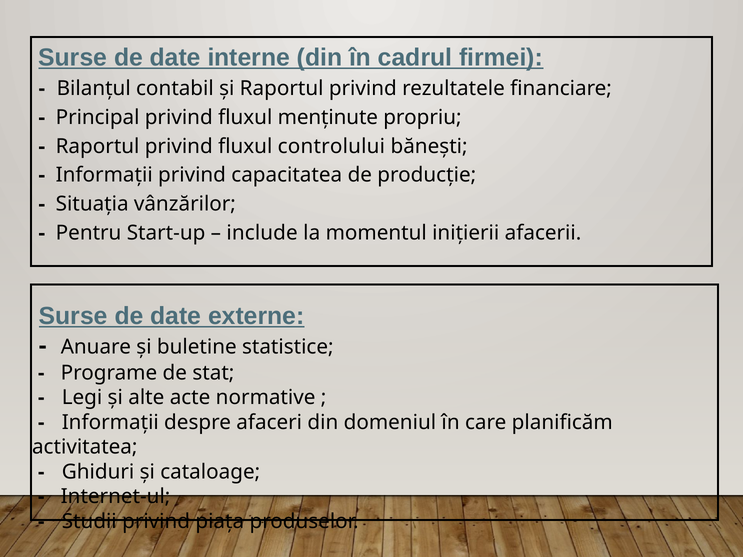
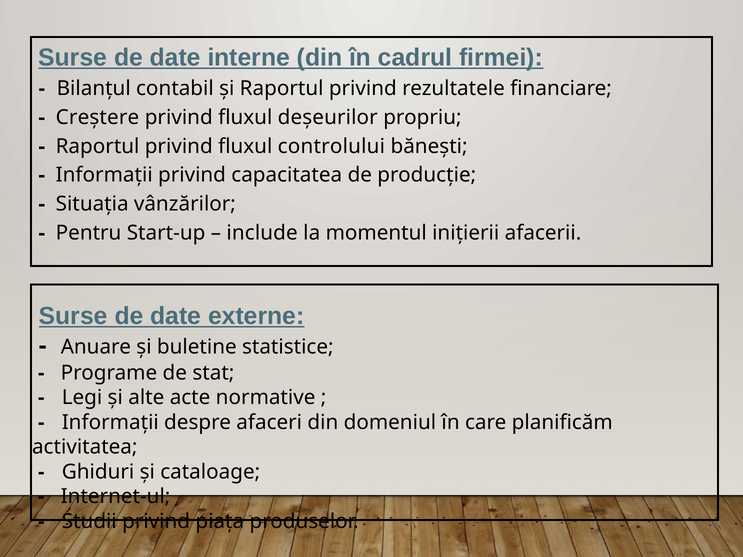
Principal: Principal -> Creștere
menținute: menținute -> deșeurilor
